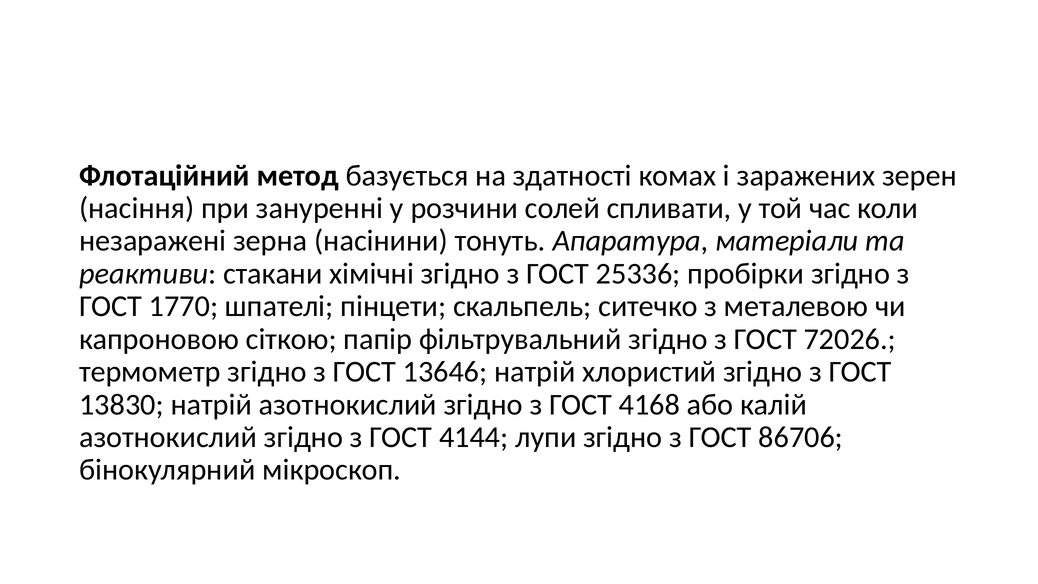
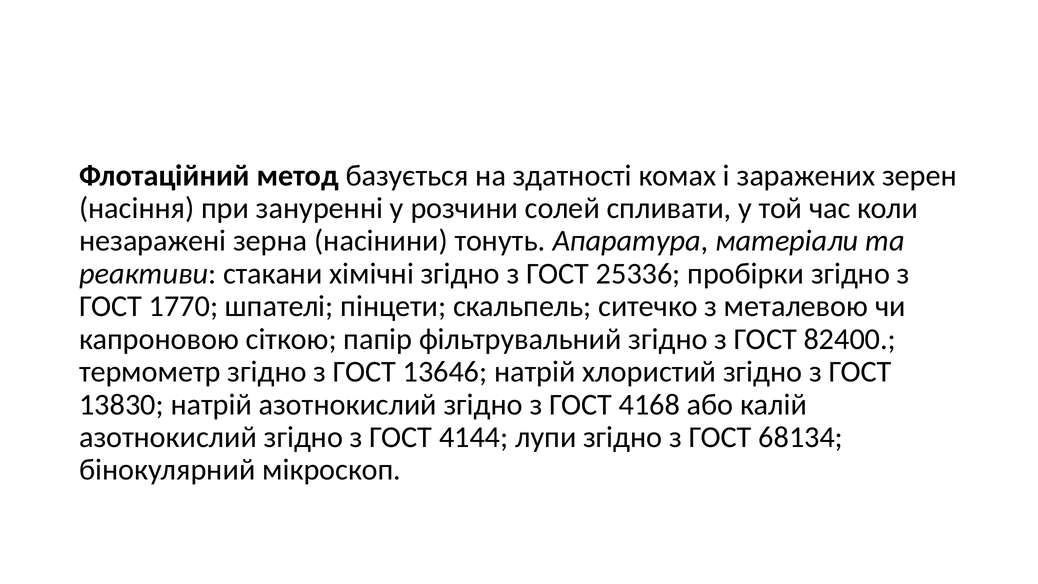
72026: 72026 -> 82400
86706: 86706 -> 68134
